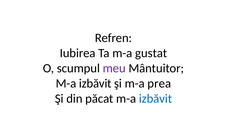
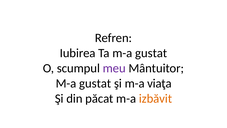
izbăvit at (95, 83): izbăvit -> gustat
prea: prea -> viaţa
izbăvit at (155, 98) colour: blue -> orange
